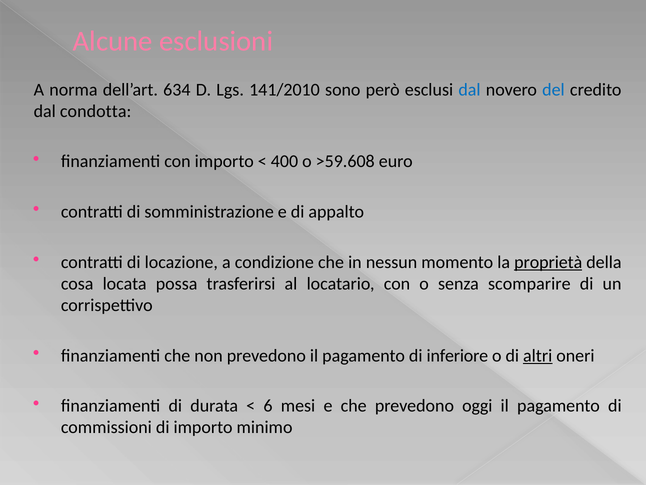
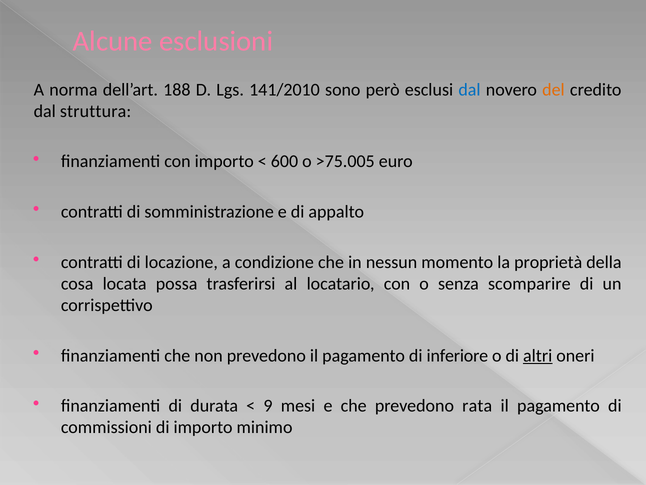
634: 634 -> 188
del colour: blue -> orange
condotta: condotta -> struttura
400: 400 -> 600
>59.608: >59.608 -> >75.005
proprietà underline: present -> none
6: 6 -> 9
oggi: oggi -> rata
